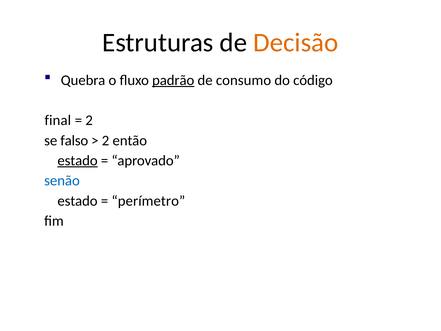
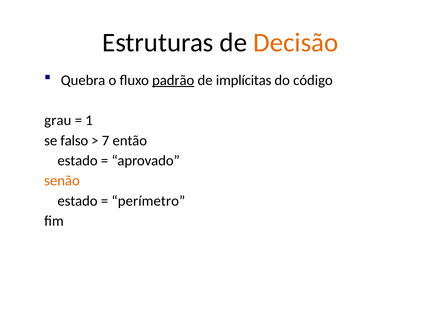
consumo: consumo -> implícitas
final: final -> grau
2 at (89, 120): 2 -> 1
2 at (106, 140): 2 -> 7
estado at (78, 160) underline: present -> none
senão colour: blue -> orange
